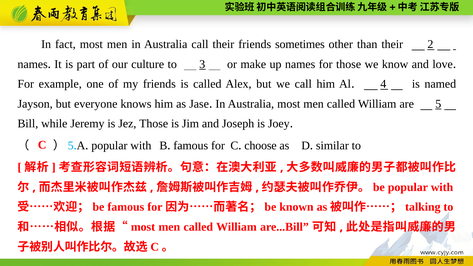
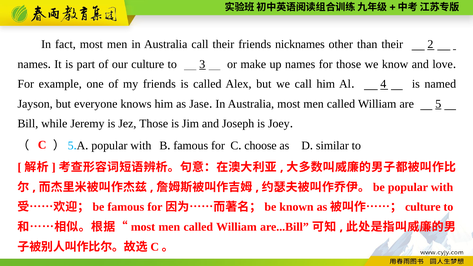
sometimes: sometimes -> nicknames
talking at (423, 207): talking -> culture
